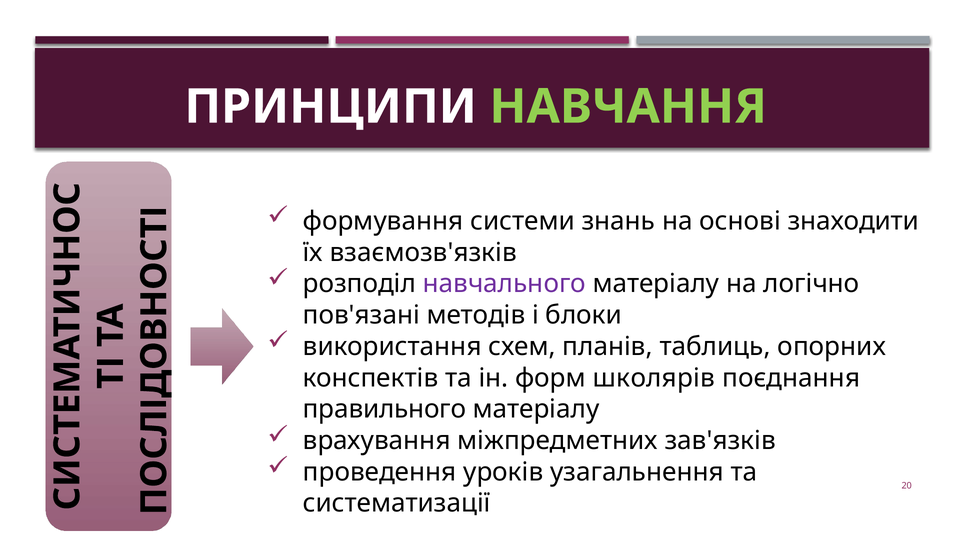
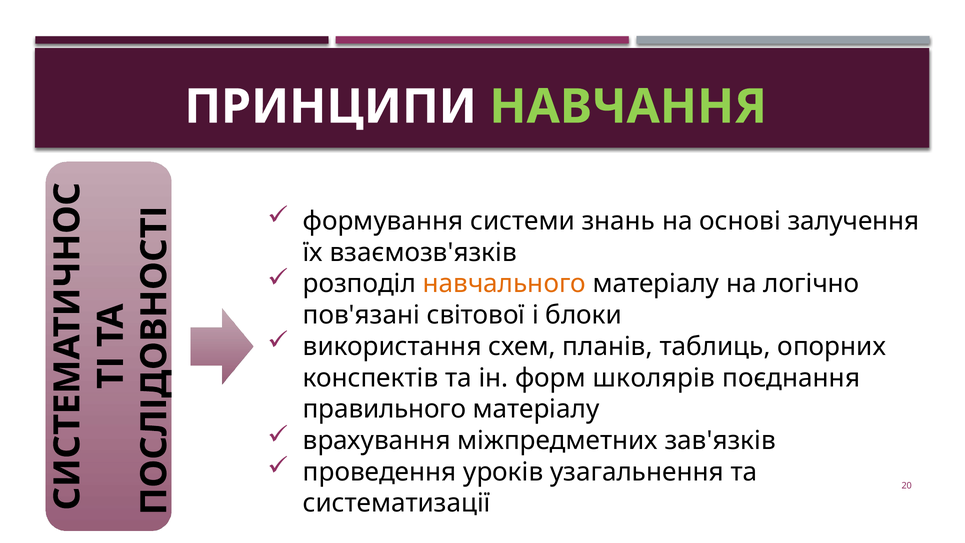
знаходити: знаходити -> залучення
навчального colour: purple -> orange
методів: методів -> світової
